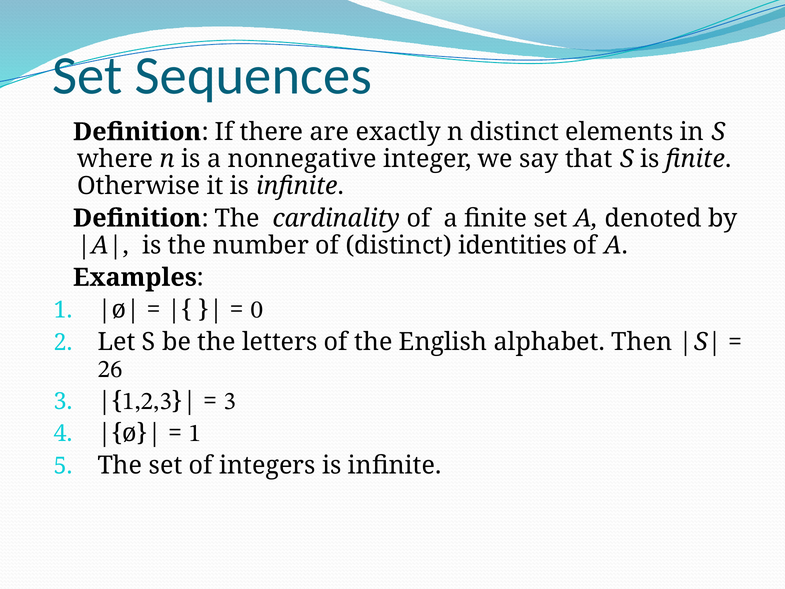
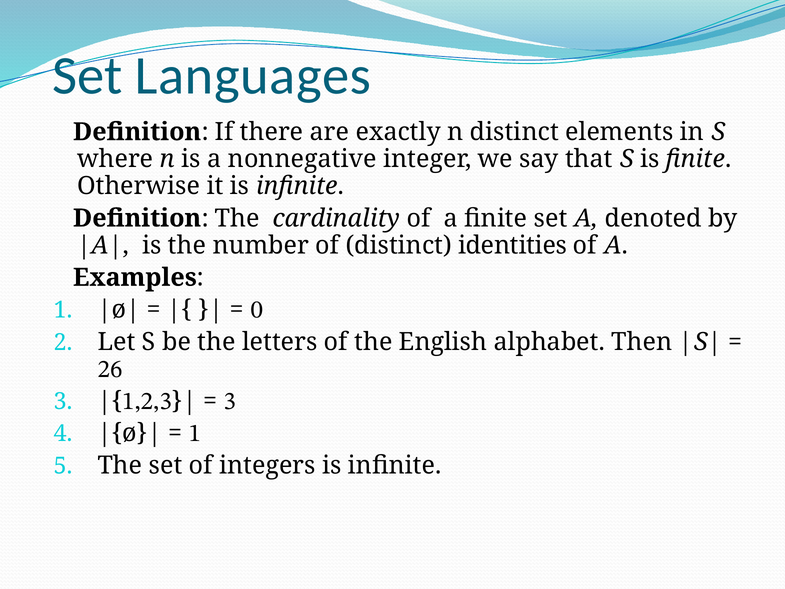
Sequences: Sequences -> Languages
